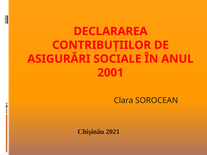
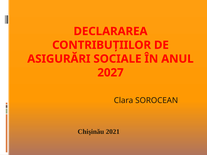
2001: 2001 -> 2027
